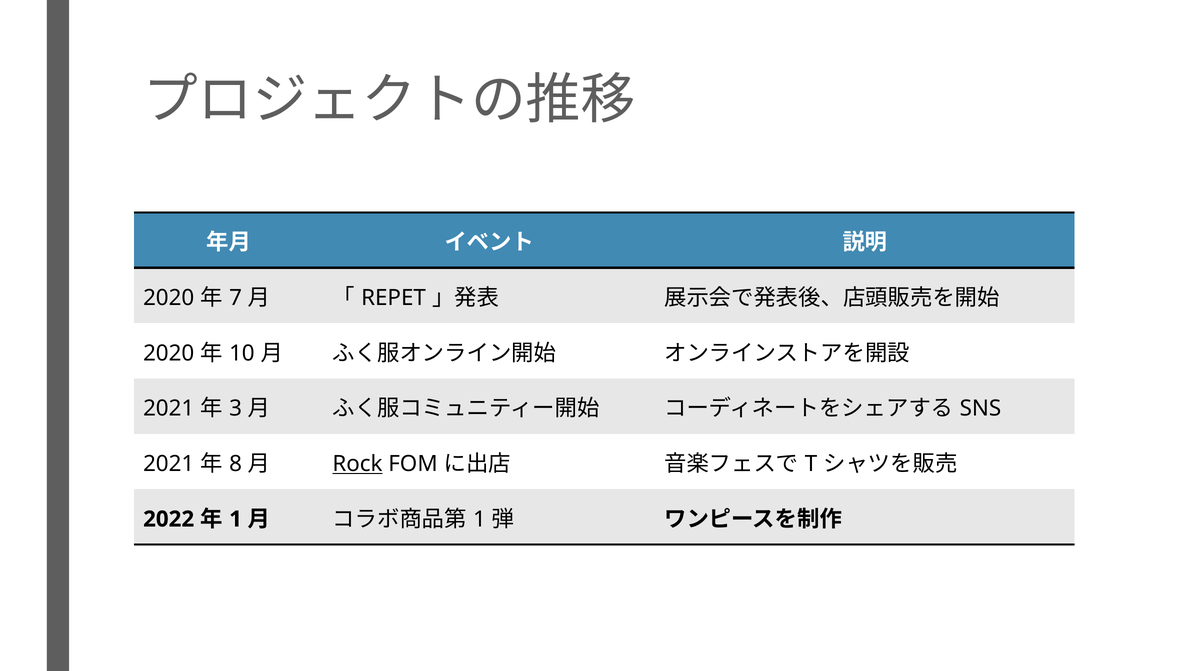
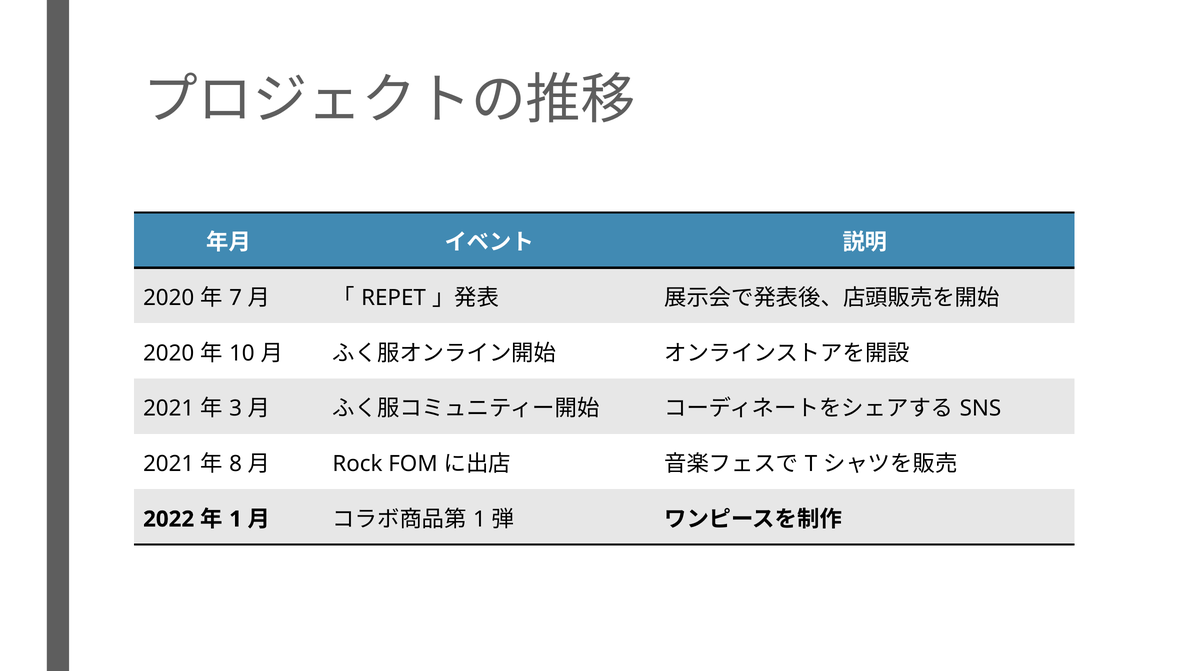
Rock underline: present -> none
